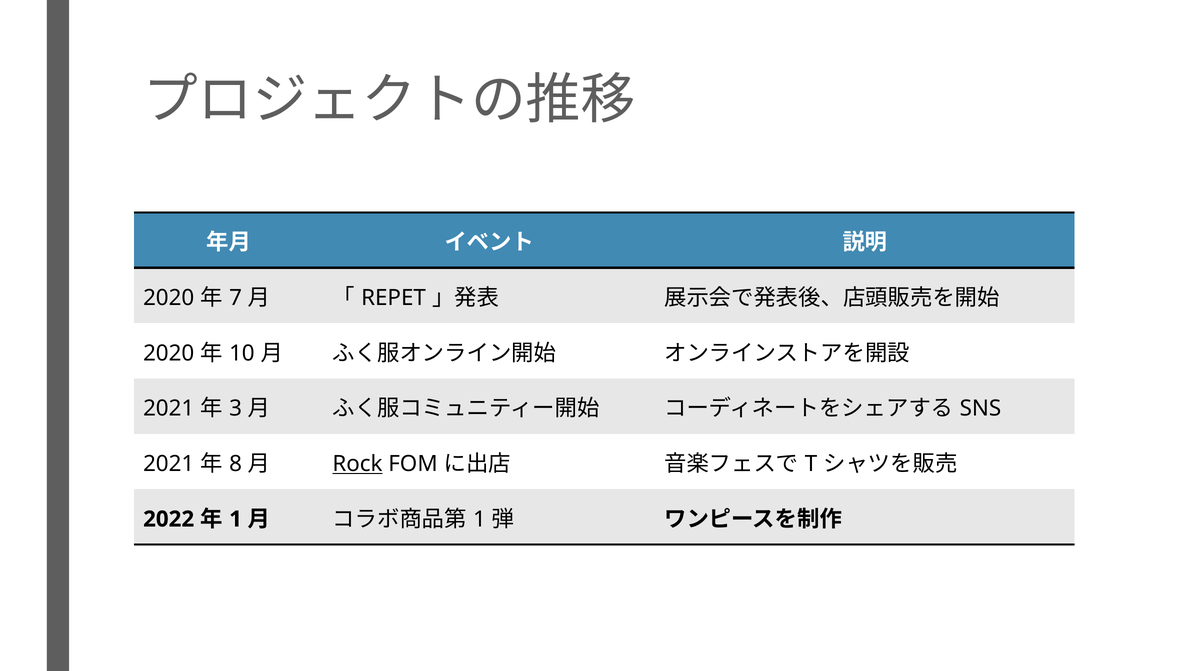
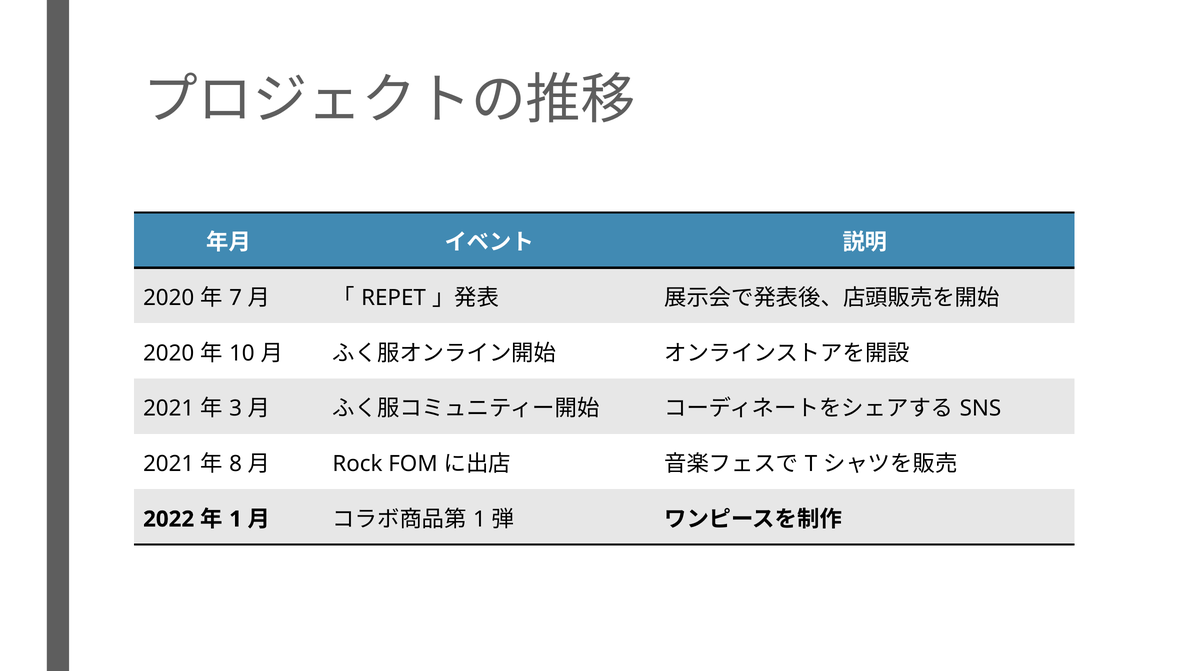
Rock underline: present -> none
